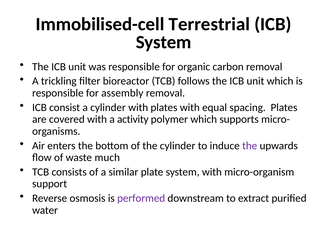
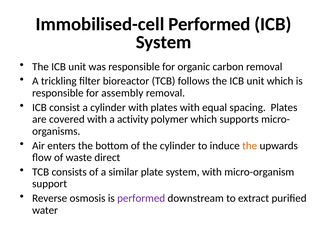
Immobilised-cell Terrestrial: Terrestrial -> Performed
the at (250, 146) colour: purple -> orange
much: much -> direct
